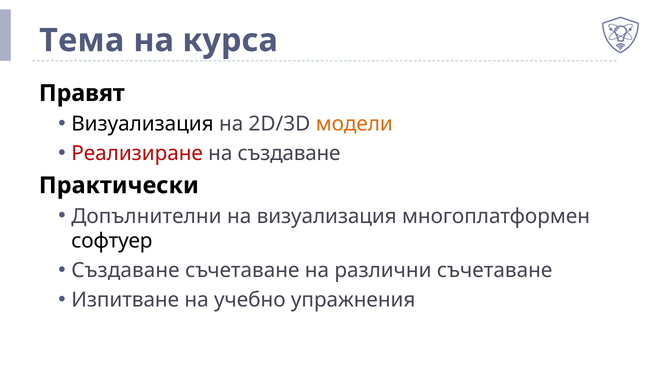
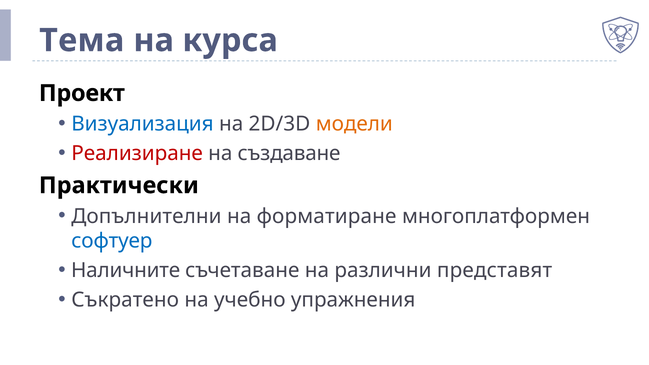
Правят: Правят -> Проект
Визуализация at (142, 124) colour: black -> blue
на визуализация: визуализация -> форматиране
софтуер colour: black -> blue
Създаване at (125, 270): Създаване -> Наличните
различни съчетаване: съчетаване -> представят
Изпитване: Изпитване -> Съкратено
